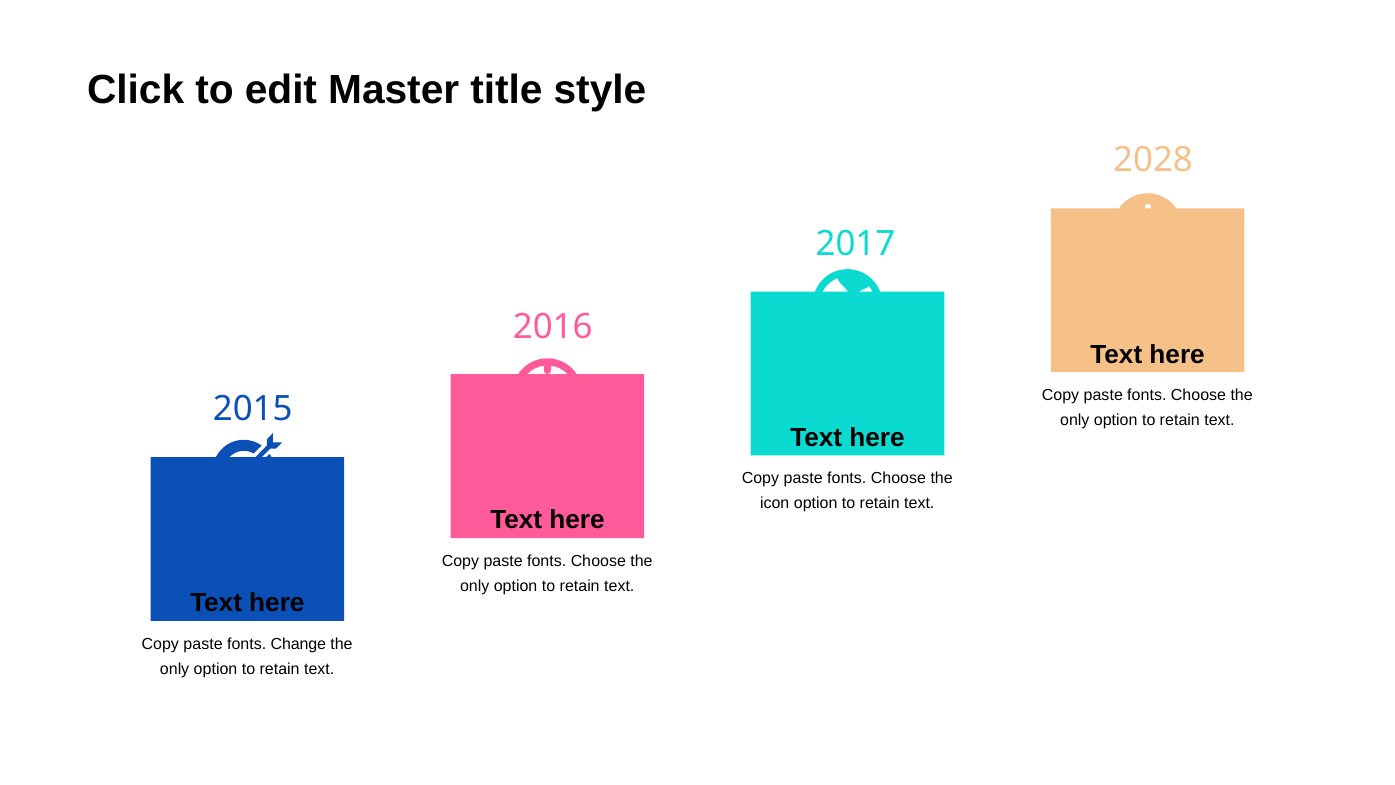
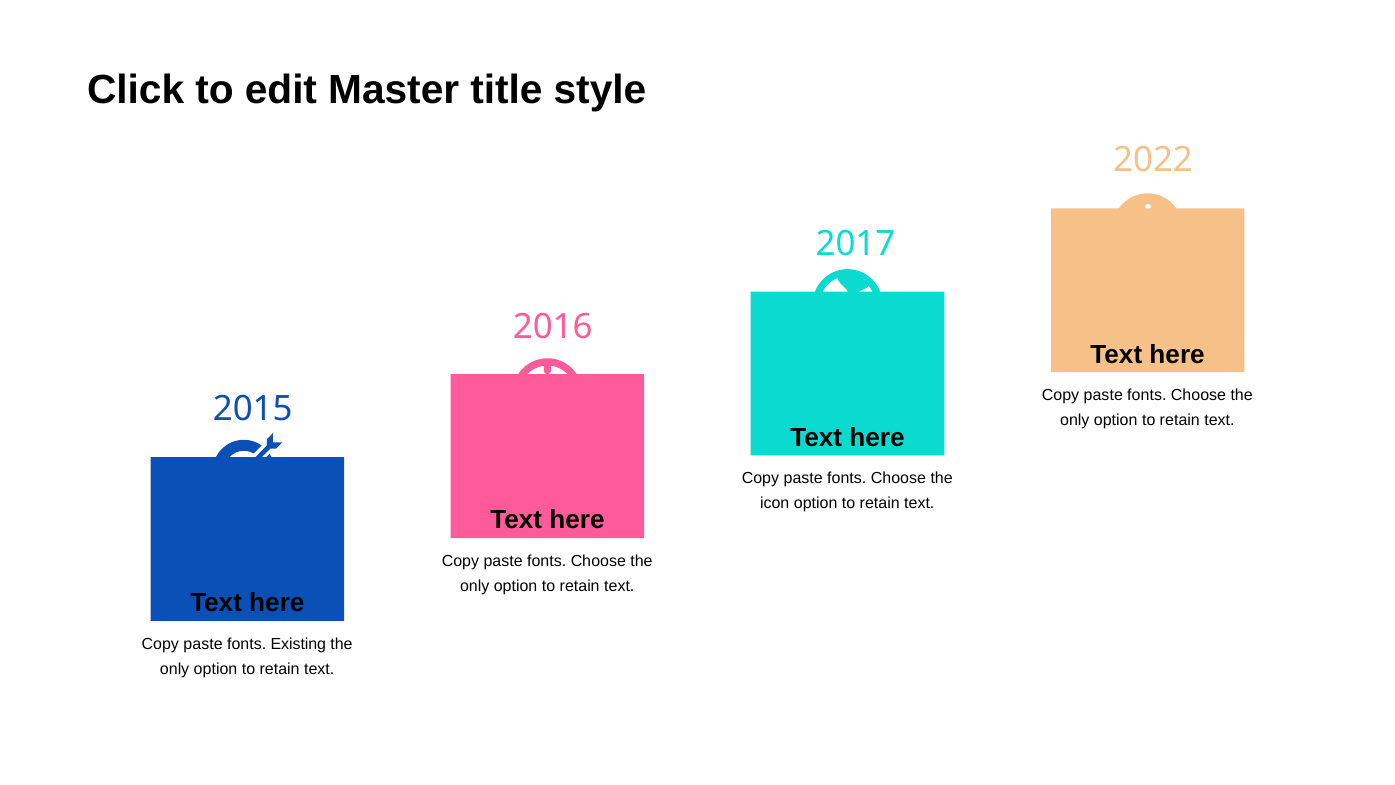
2028: 2028 -> 2022
Change: Change -> Existing
